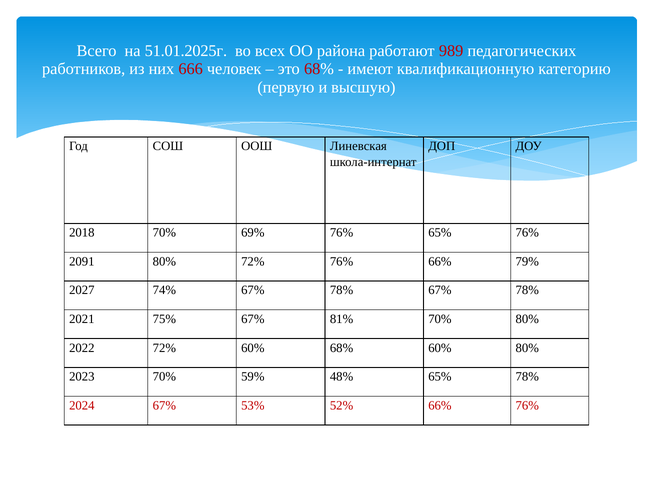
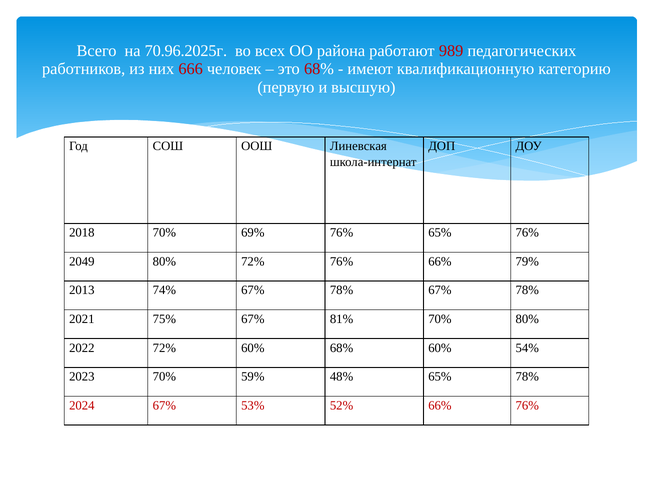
51.01.2025г: 51.01.2025г -> 70.96.2025г
2091: 2091 -> 2049
2027: 2027 -> 2013
60% 80%: 80% -> 54%
